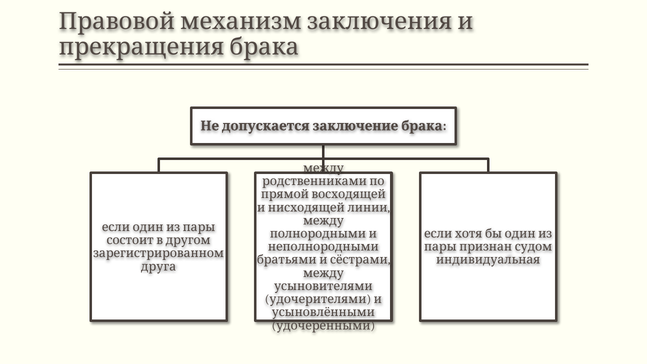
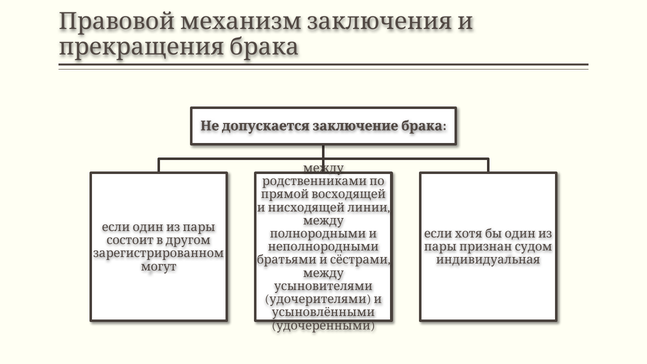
друга: друга -> могут
